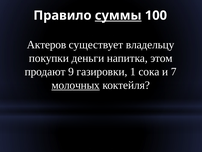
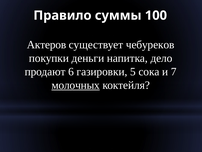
суммы underline: present -> none
владельцу: владельцу -> чебуреков
этом: этом -> дело
9: 9 -> 6
1: 1 -> 5
